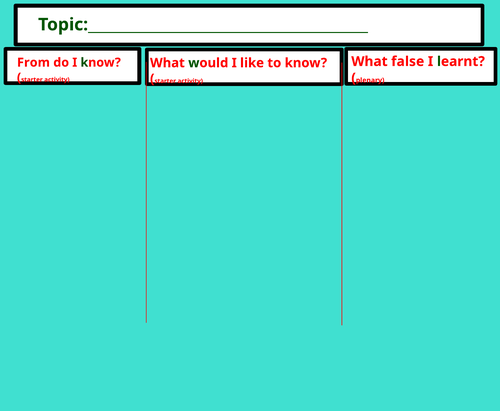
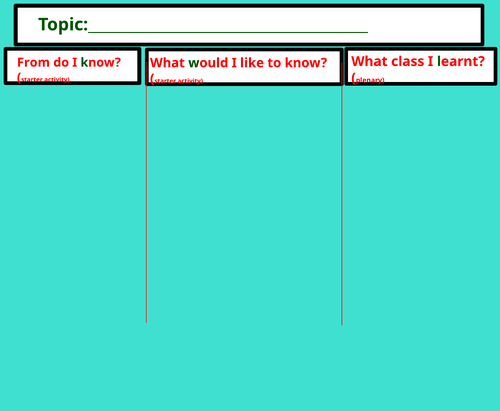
false: false -> class
